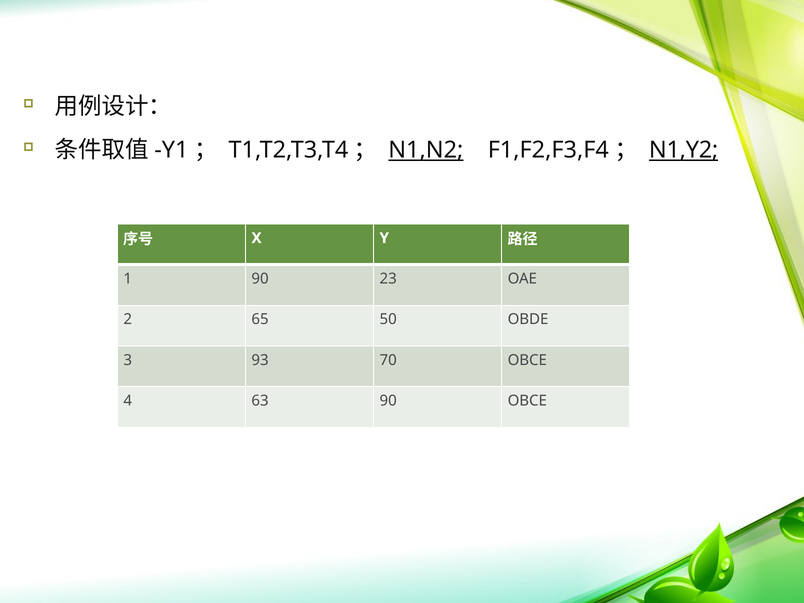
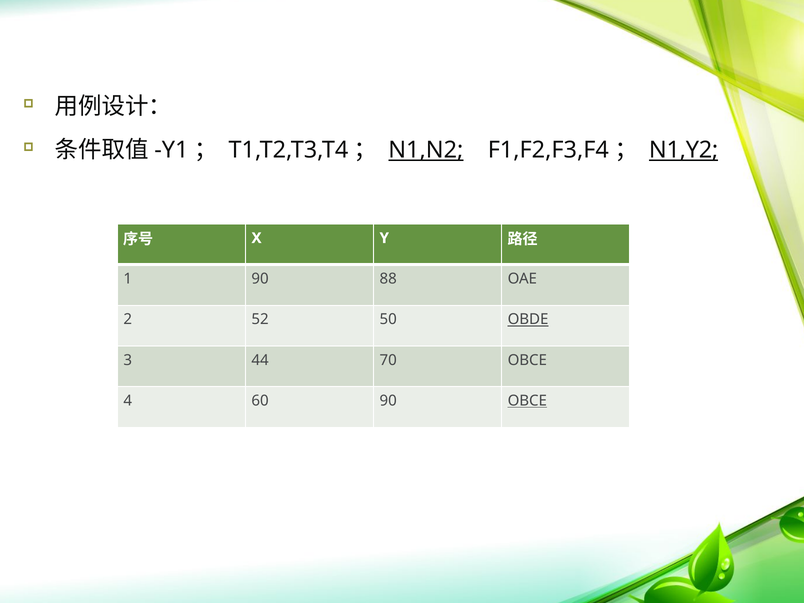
23: 23 -> 88
65: 65 -> 52
OBDE underline: none -> present
93: 93 -> 44
63: 63 -> 60
OBCE at (527, 401) underline: none -> present
